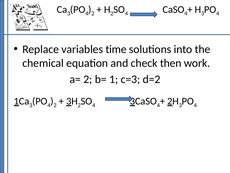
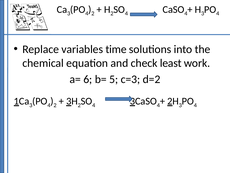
then: then -> least
a= 2: 2 -> 6
1: 1 -> 5
